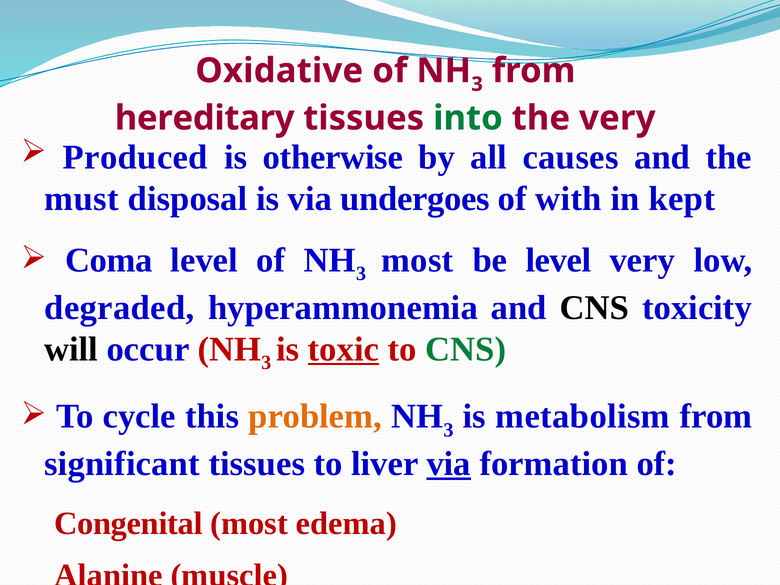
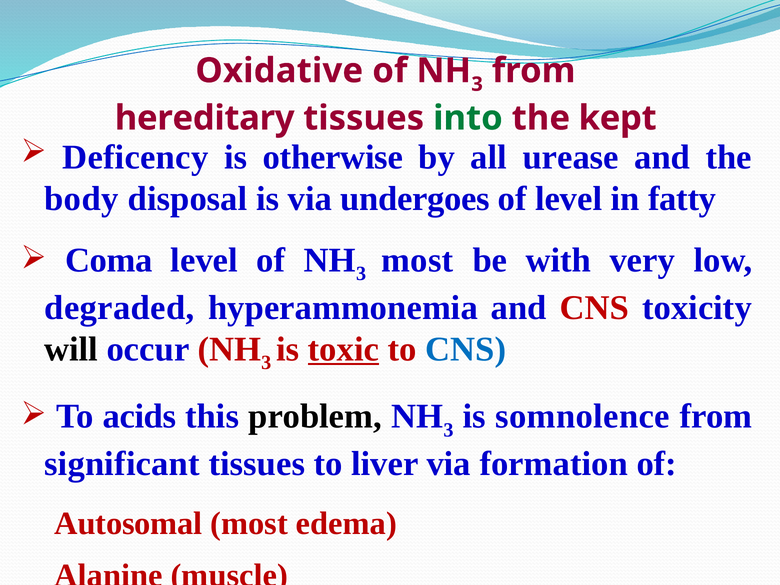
the very: very -> kept
Produced: Produced -> Deficency
causes: causes -> urease
must: must -> body
of with: with -> level
kept: kept -> fatty
be level: level -> with
CNS at (594, 308) colour: black -> red
CNS at (466, 349) colour: green -> blue
cycle: cycle -> acids
problem colour: orange -> black
metabolism: metabolism -> somnolence
via at (449, 464) underline: present -> none
Congenital: Congenital -> Autosomal
